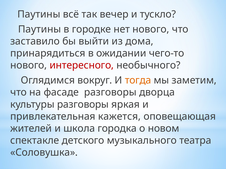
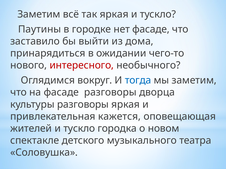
Паутины at (39, 14): Паутины -> Заметим
так вечер: вечер -> яркая
нет нового: нового -> фасаде
тогда colour: orange -> blue
жителей и школа: школа -> тускло
